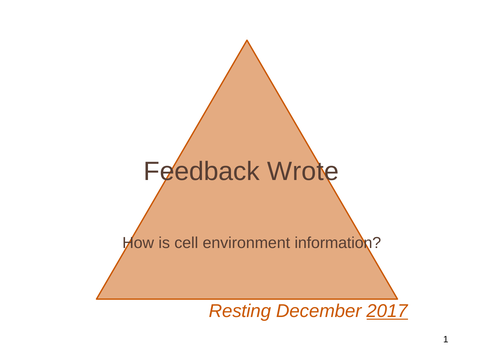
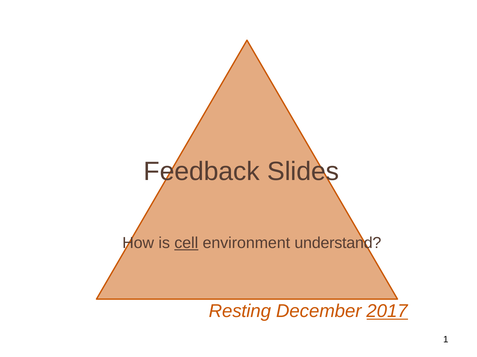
Wrote: Wrote -> Slides
cell underline: none -> present
information: information -> understand
